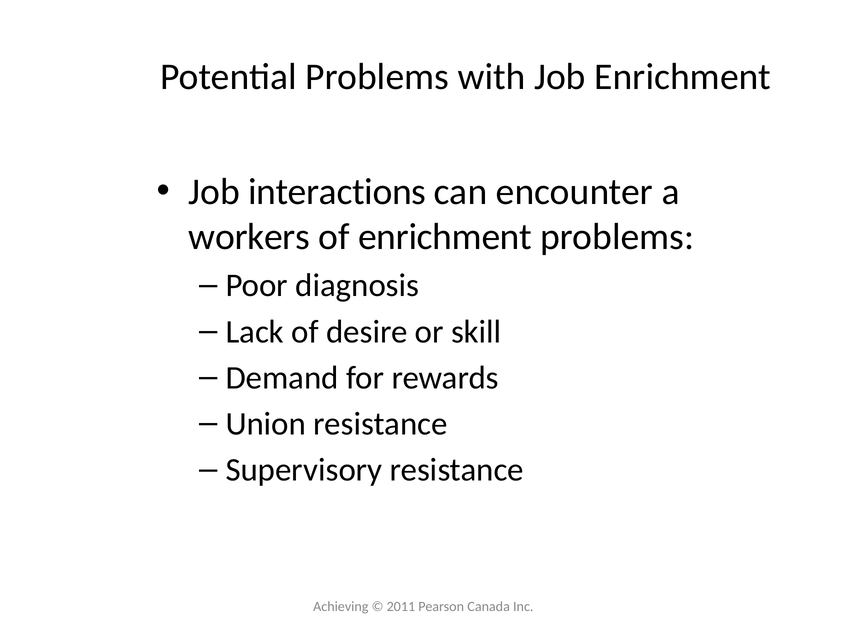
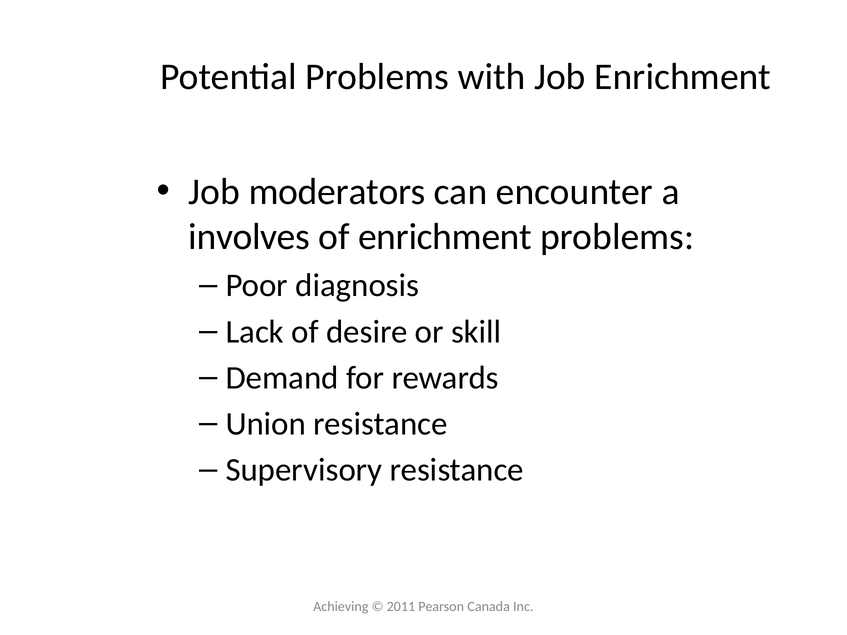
interactions: interactions -> moderators
workers: workers -> involves
